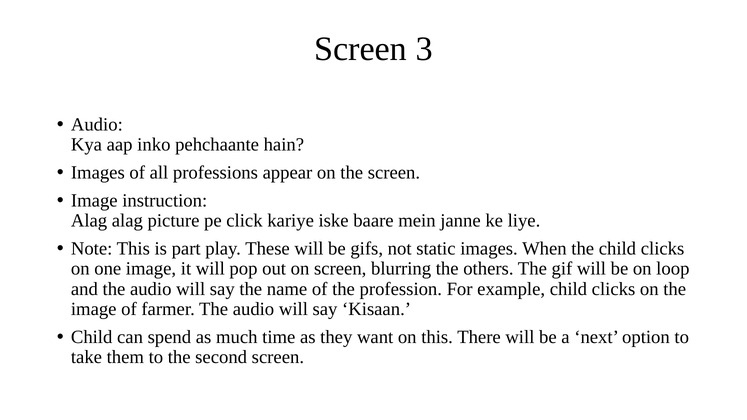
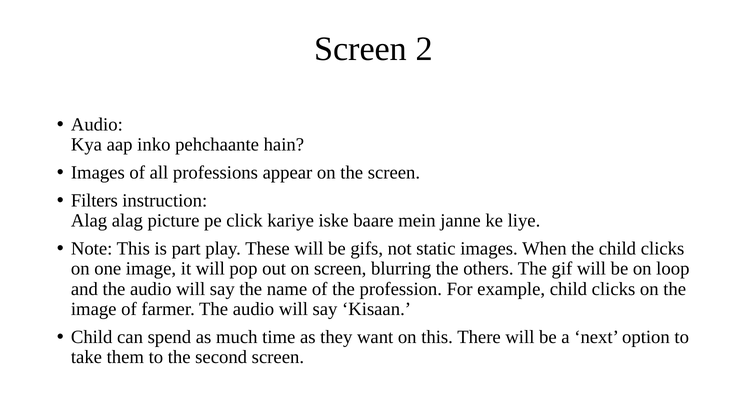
3: 3 -> 2
Image at (94, 201): Image -> Filters
